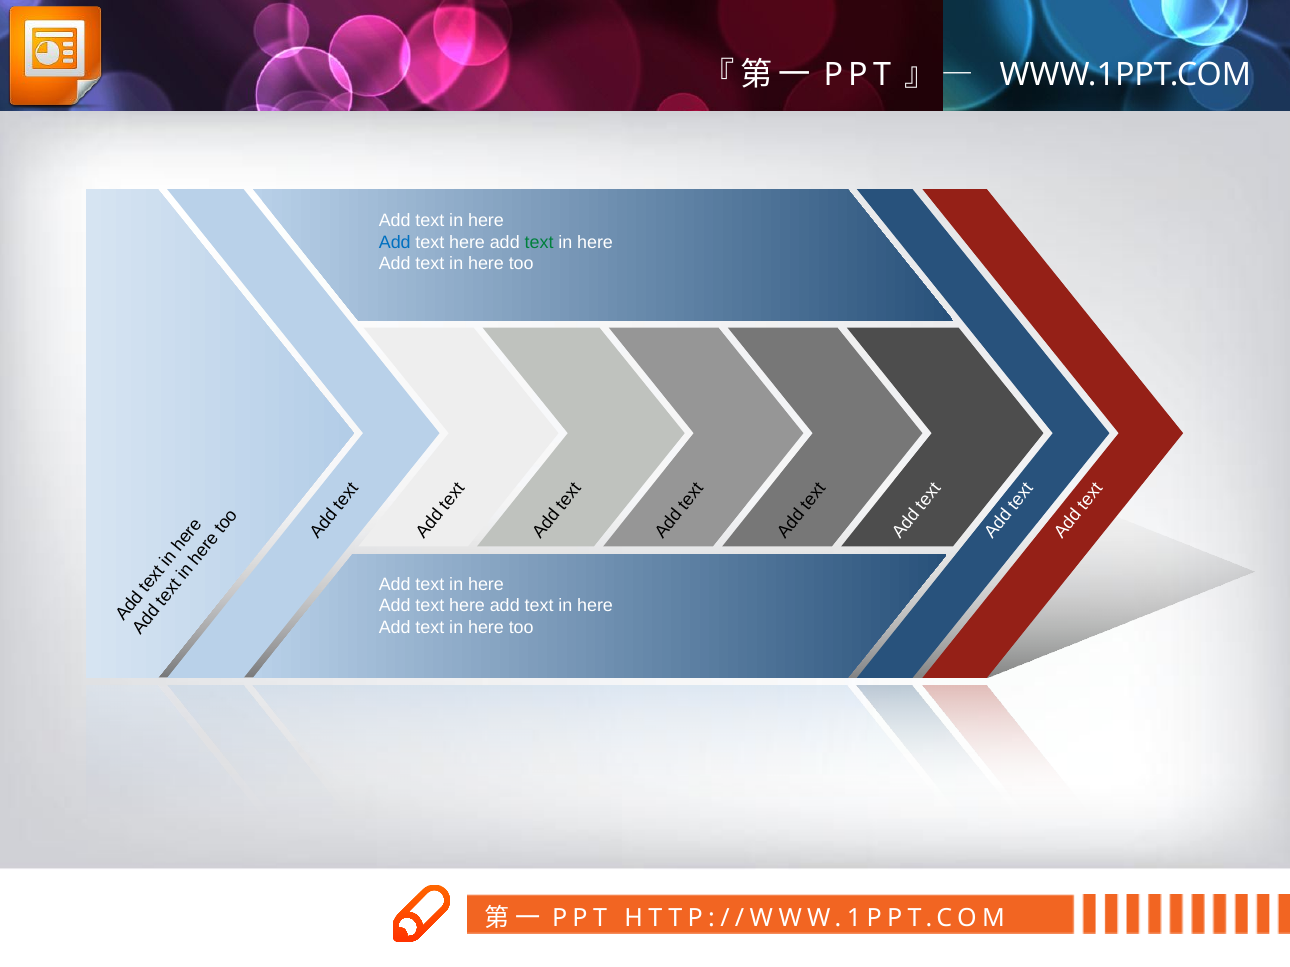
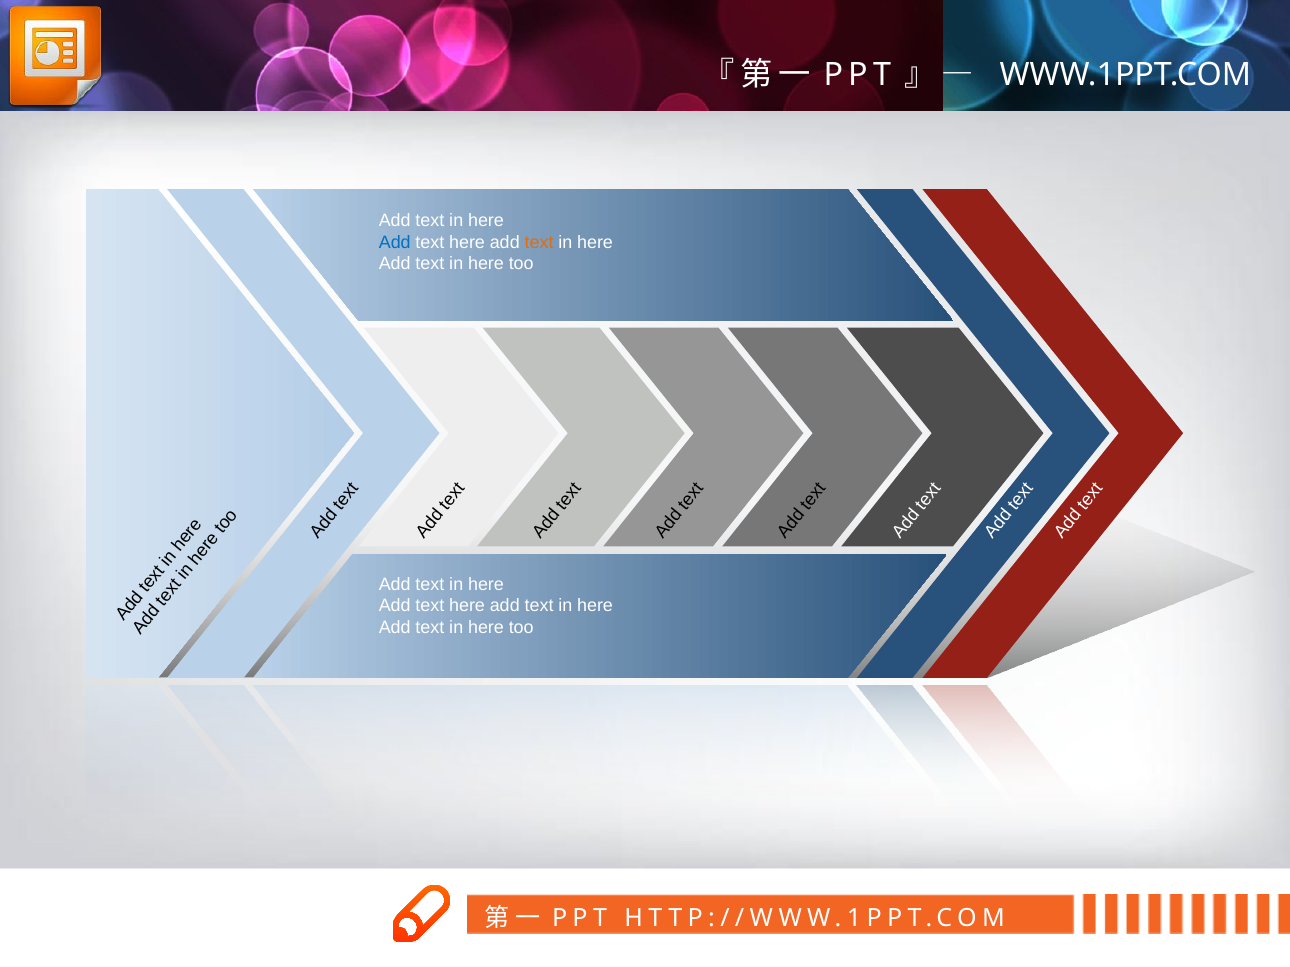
text at (539, 242) colour: green -> orange
